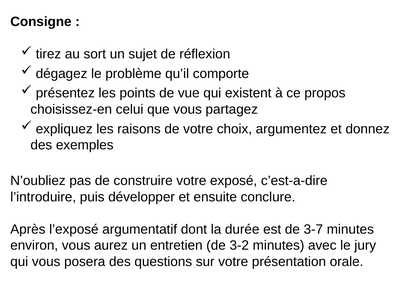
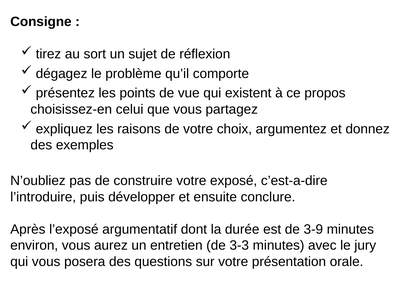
3-7: 3-7 -> 3-9
3-2: 3-2 -> 3-3
